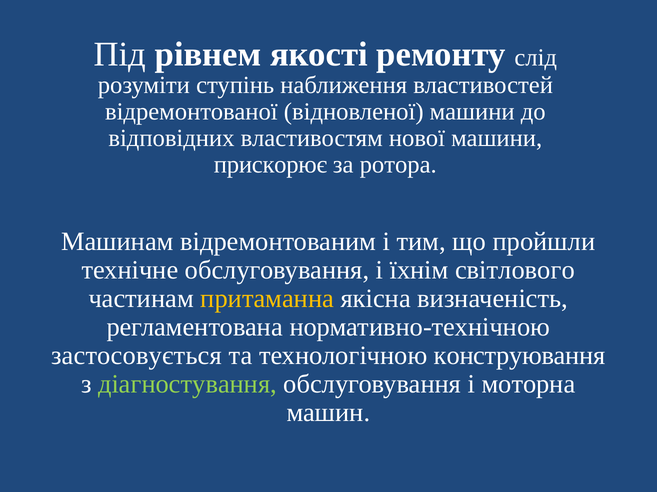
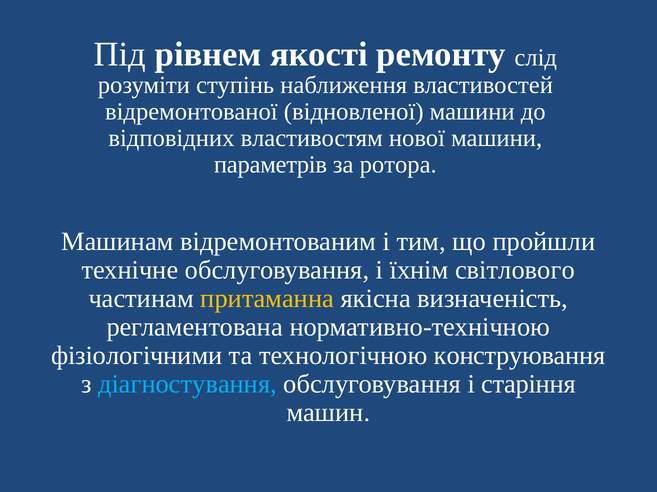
прискорює: прискорює -> параметрів
застосовується: застосовується -> фізіологічними
діагностування colour: light green -> light blue
моторна: моторна -> старіння
